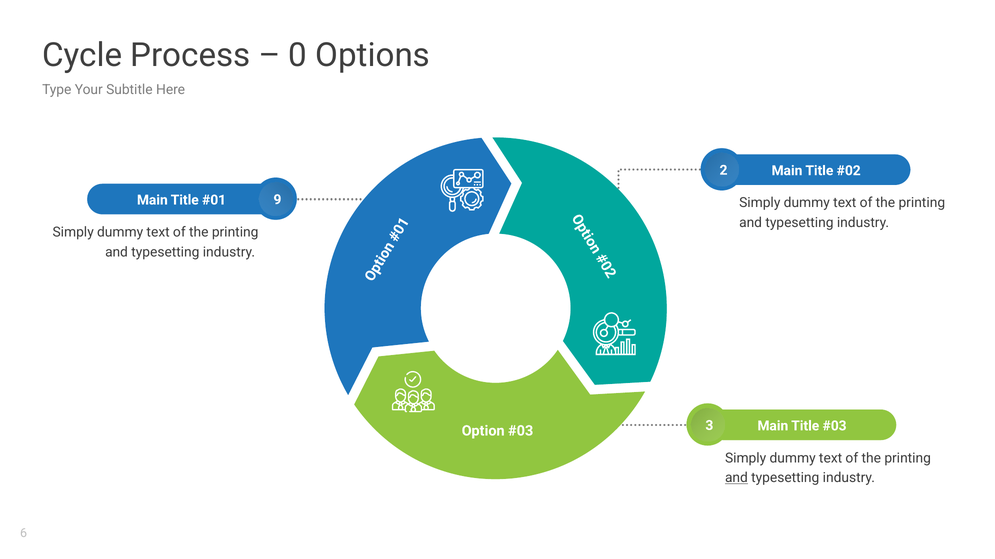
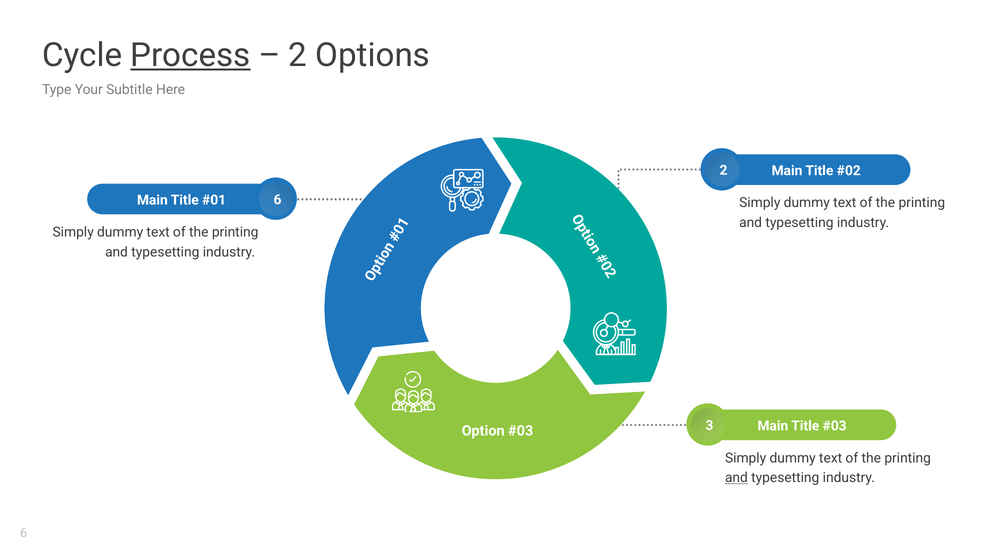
Process underline: none -> present
0 at (298, 55): 0 -> 2
9 at (277, 200): 9 -> 6
